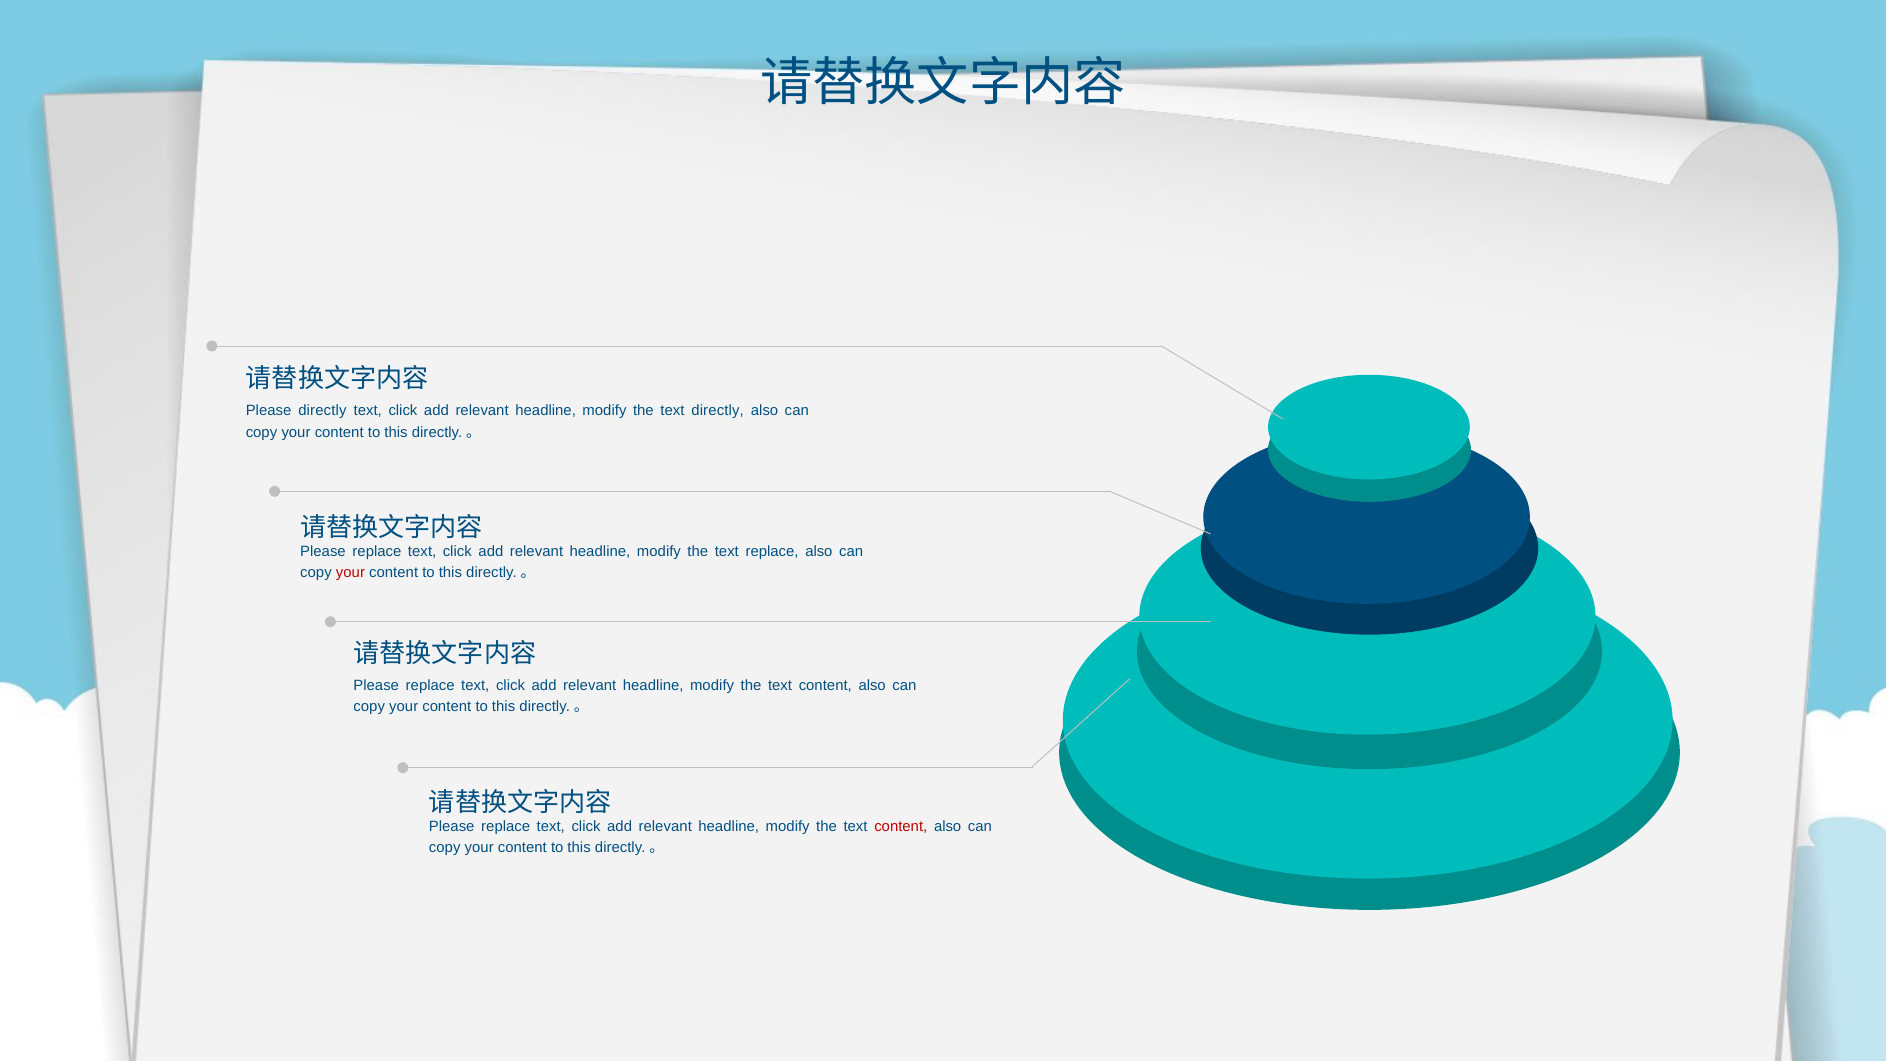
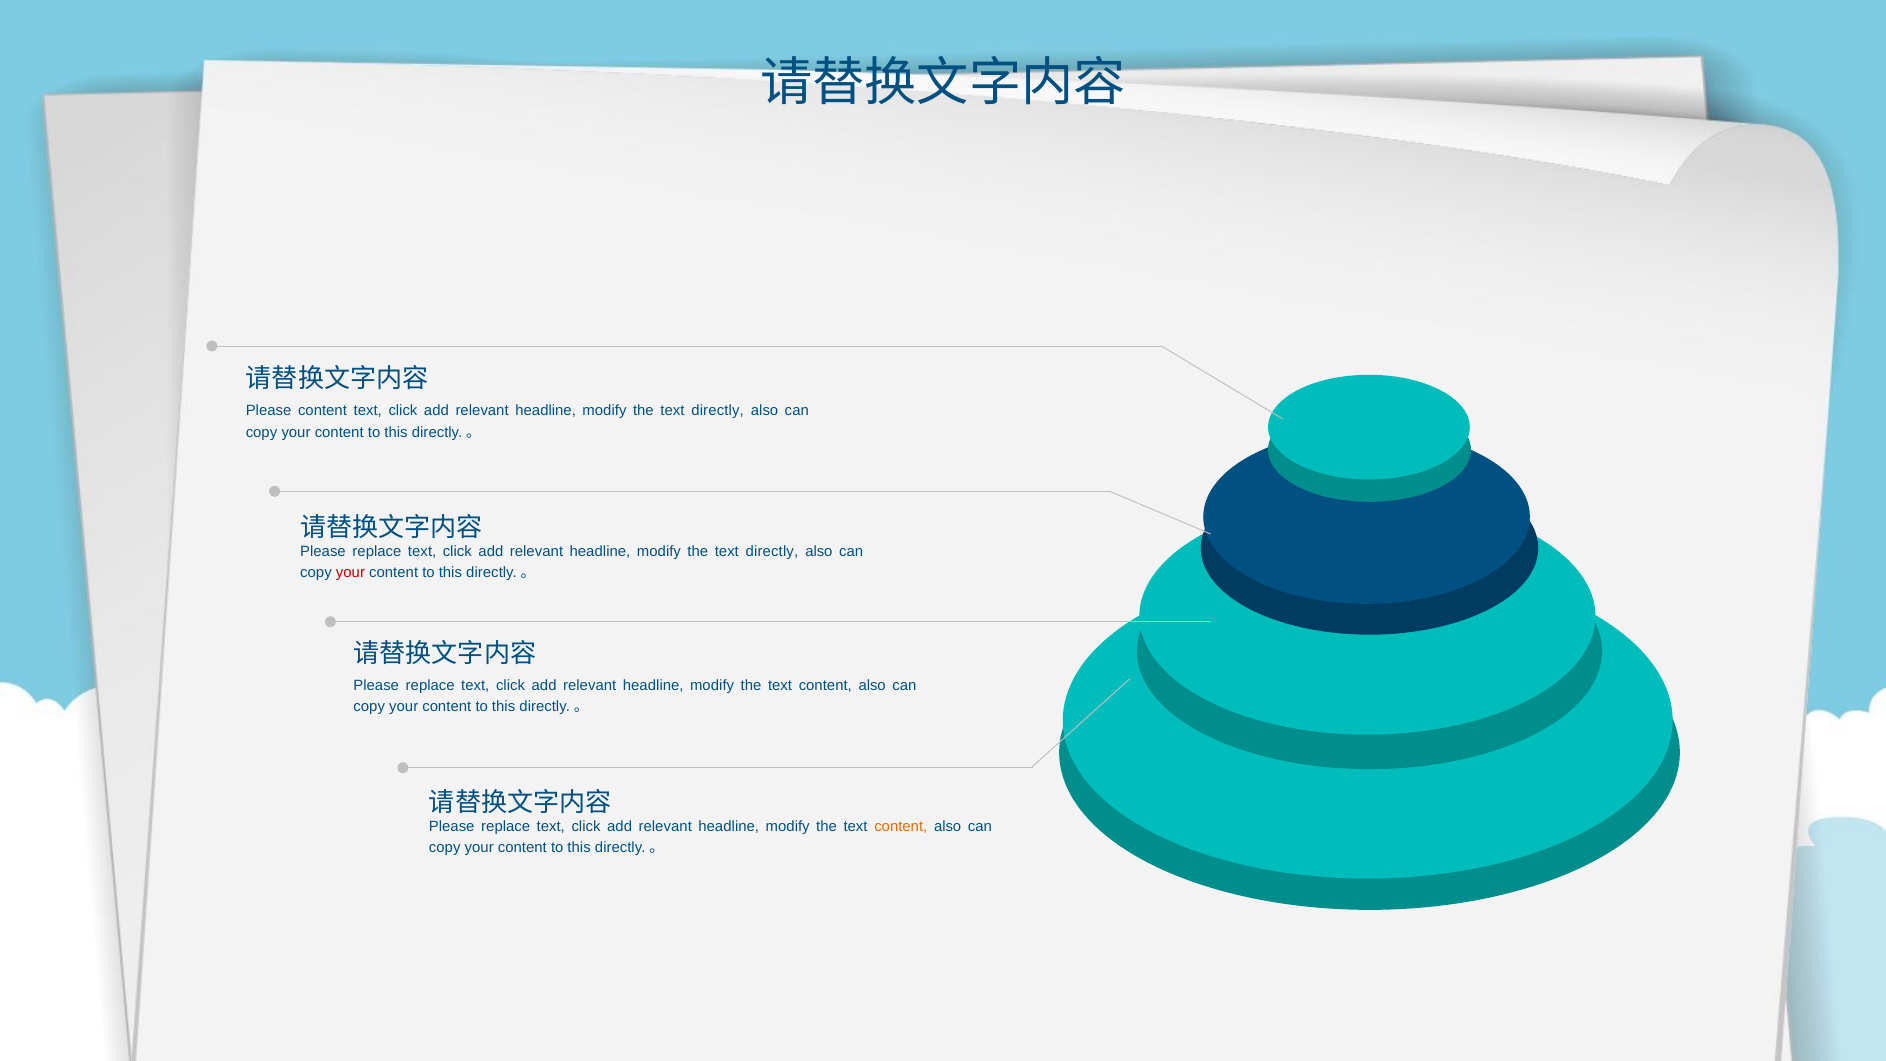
Please directly: directly -> content
replace at (772, 551): replace -> directly
content at (901, 826) colour: red -> orange
